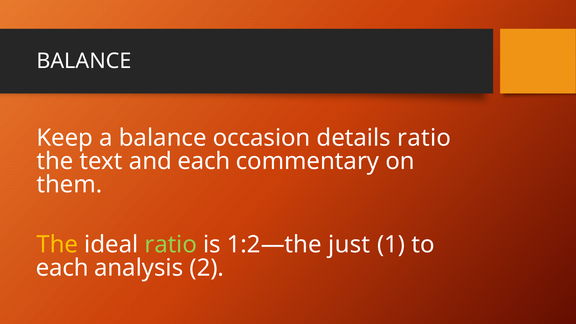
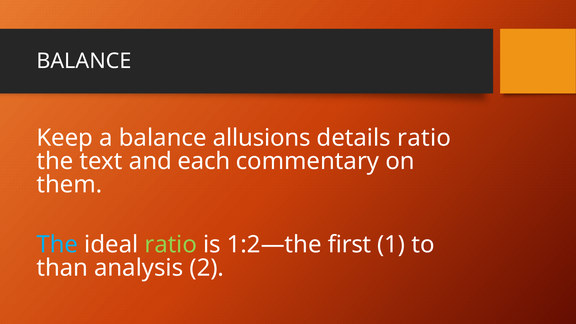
occasion: occasion -> allusions
The at (57, 245) colour: yellow -> light blue
just: just -> first
each at (62, 268): each -> than
